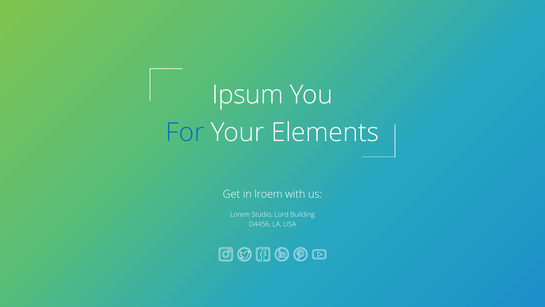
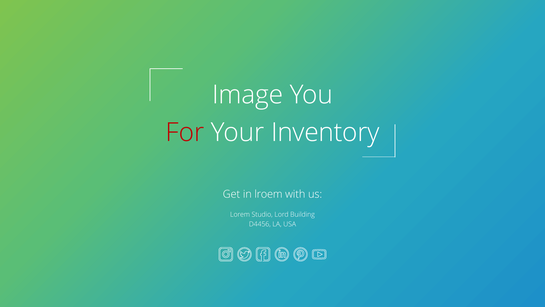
Ipsum: Ipsum -> Image
For colour: blue -> red
Elements: Elements -> Inventory
